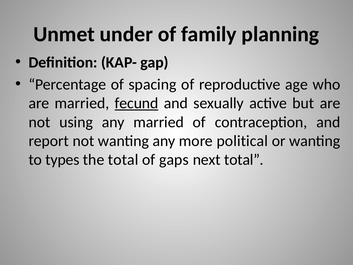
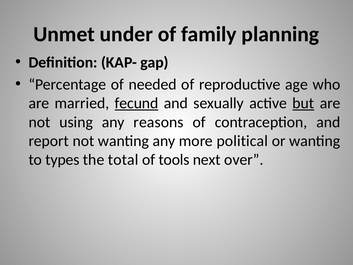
spacing: spacing -> needed
but underline: none -> present
any married: married -> reasons
gaps: gaps -> tools
next total: total -> over
